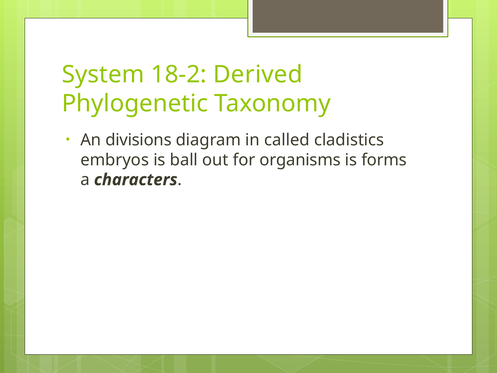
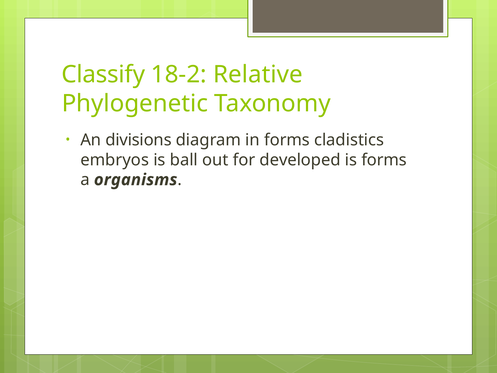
System: System -> Classify
Derived: Derived -> Relative
in called: called -> forms
organisms: organisms -> developed
characters: characters -> organisms
